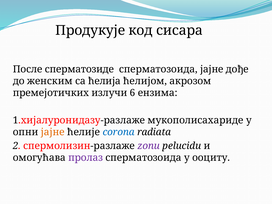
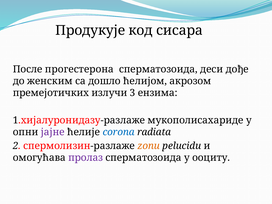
сперматозиде: сперматозиде -> прогестерона
сперматозоида јајне: јајне -> деси
ћелија: ћелија -> дошло
6: 6 -> 3
јајне at (53, 132) colour: orange -> purple
zonu colour: purple -> orange
